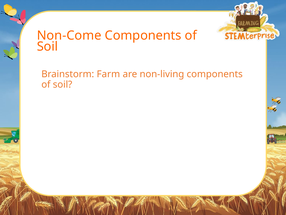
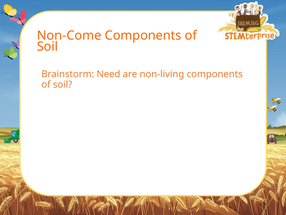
Farm: Farm -> Need
